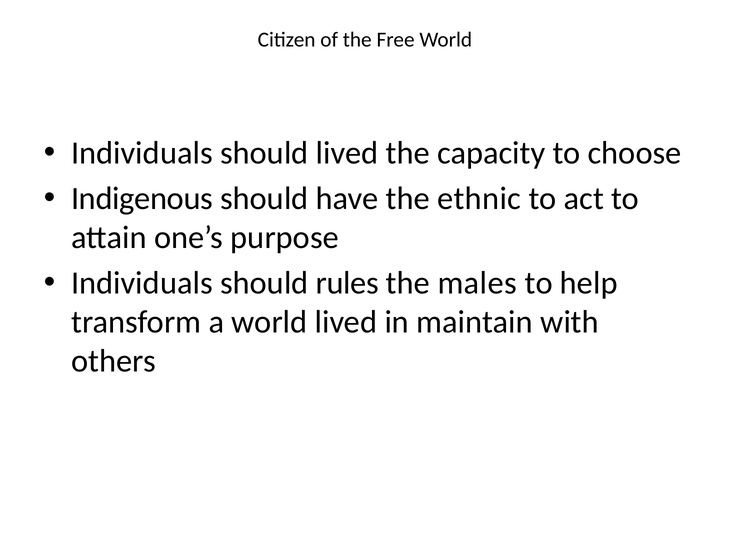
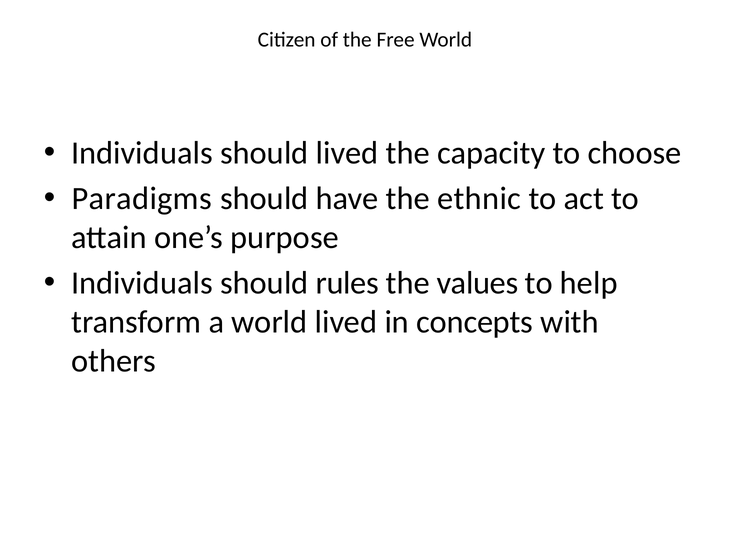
Indigenous: Indigenous -> Paradigms
males: males -> values
maintain: maintain -> concepts
